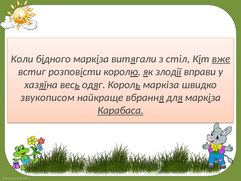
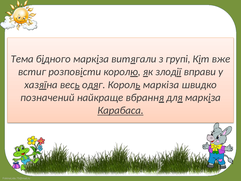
Коли: Коли -> Тема
стіл: стіл -> групі
вже underline: present -> none
звукописом: звукописом -> позначений
